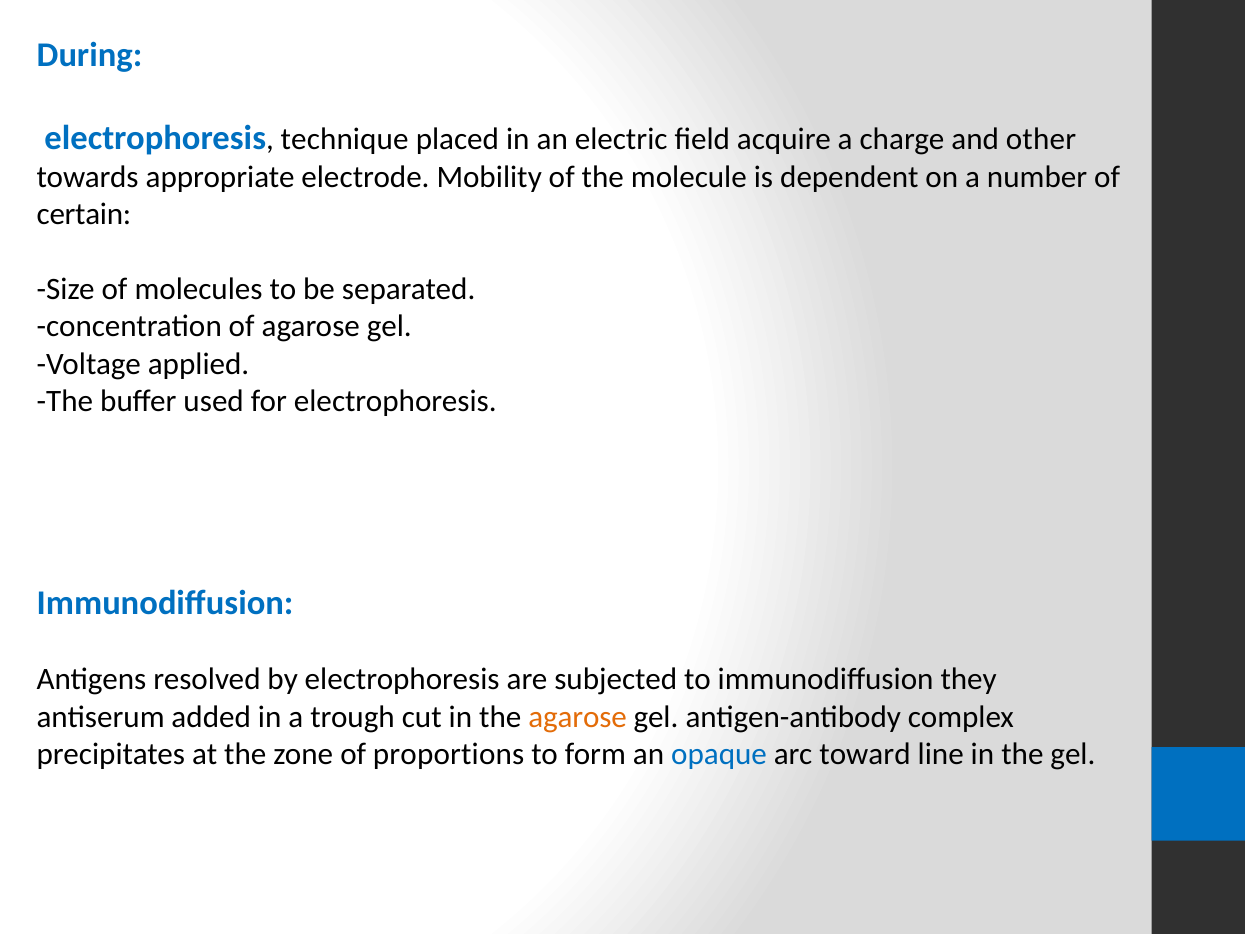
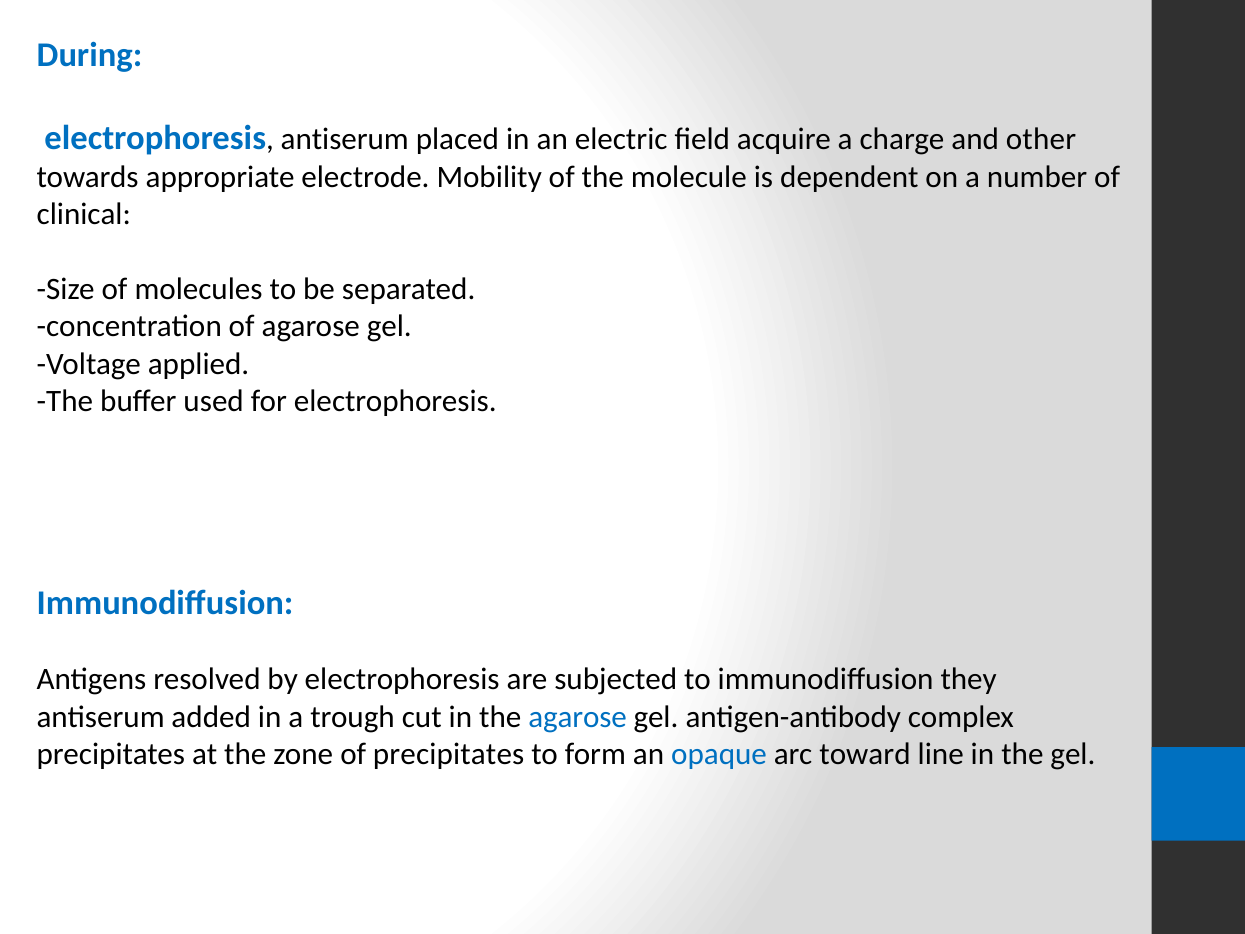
electrophoresis technique: technique -> antiserum
certain: certain -> clinical
agarose at (578, 717) colour: orange -> blue
of proportions: proportions -> precipitates
